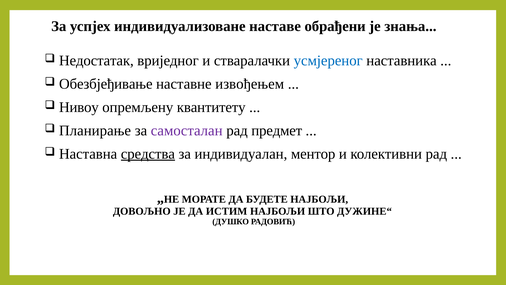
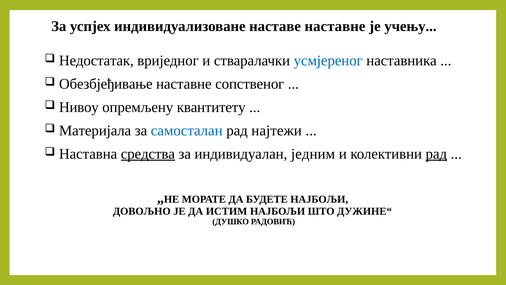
наставе обрађени: обрађени -> наставне
знања: знања -> учењу
извођењем: извођењем -> сопственог
Планирање: Планирање -> Материјала
самосталан colour: purple -> blue
предмет: предмет -> најтежи
ментор: ментор -> једним
рад at (436, 154) underline: none -> present
